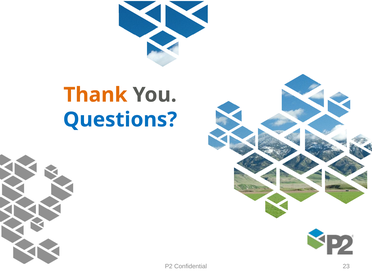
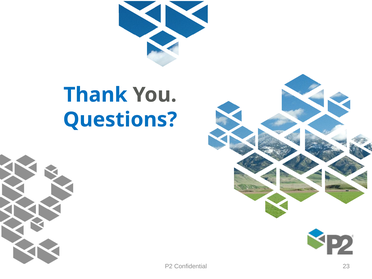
Thank colour: orange -> blue
